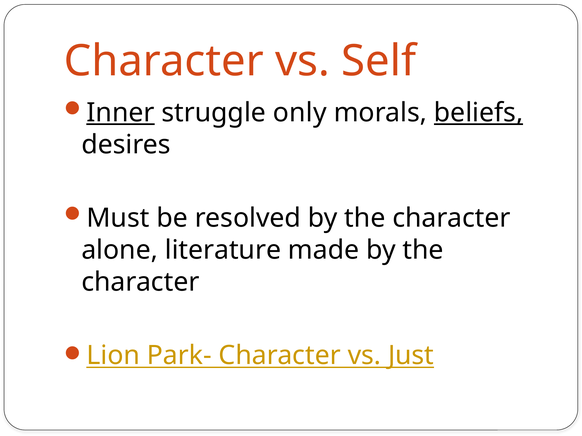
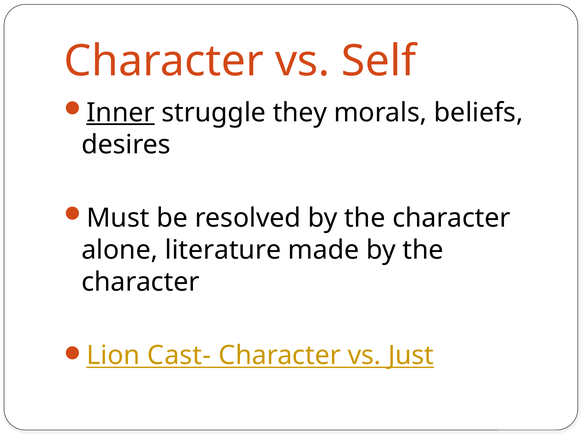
only: only -> they
beliefs underline: present -> none
Park-: Park- -> Cast-
